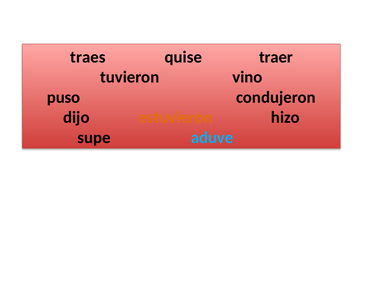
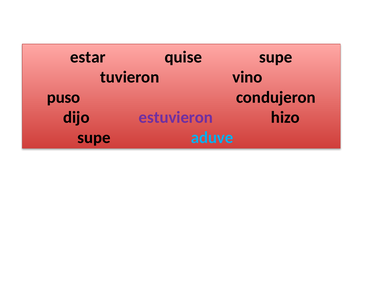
traes: traes -> estar
quise traer: traer -> supe
estuvieron colour: orange -> purple
